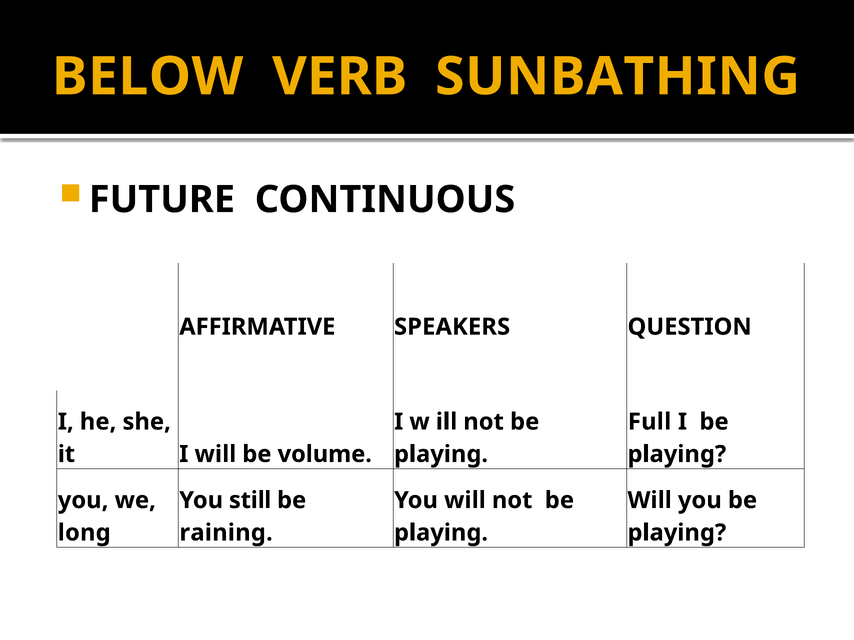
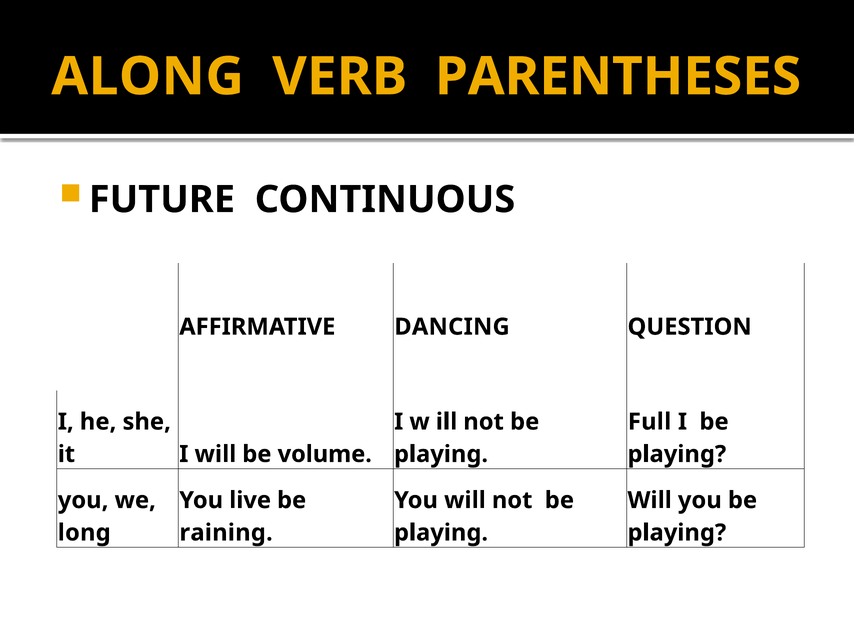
BELOW: BELOW -> ALONG
SUNBATHING: SUNBATHING -> PARENTHESES
SPEAKERS: SPEAKERS -> DANCING
still: still -> live
